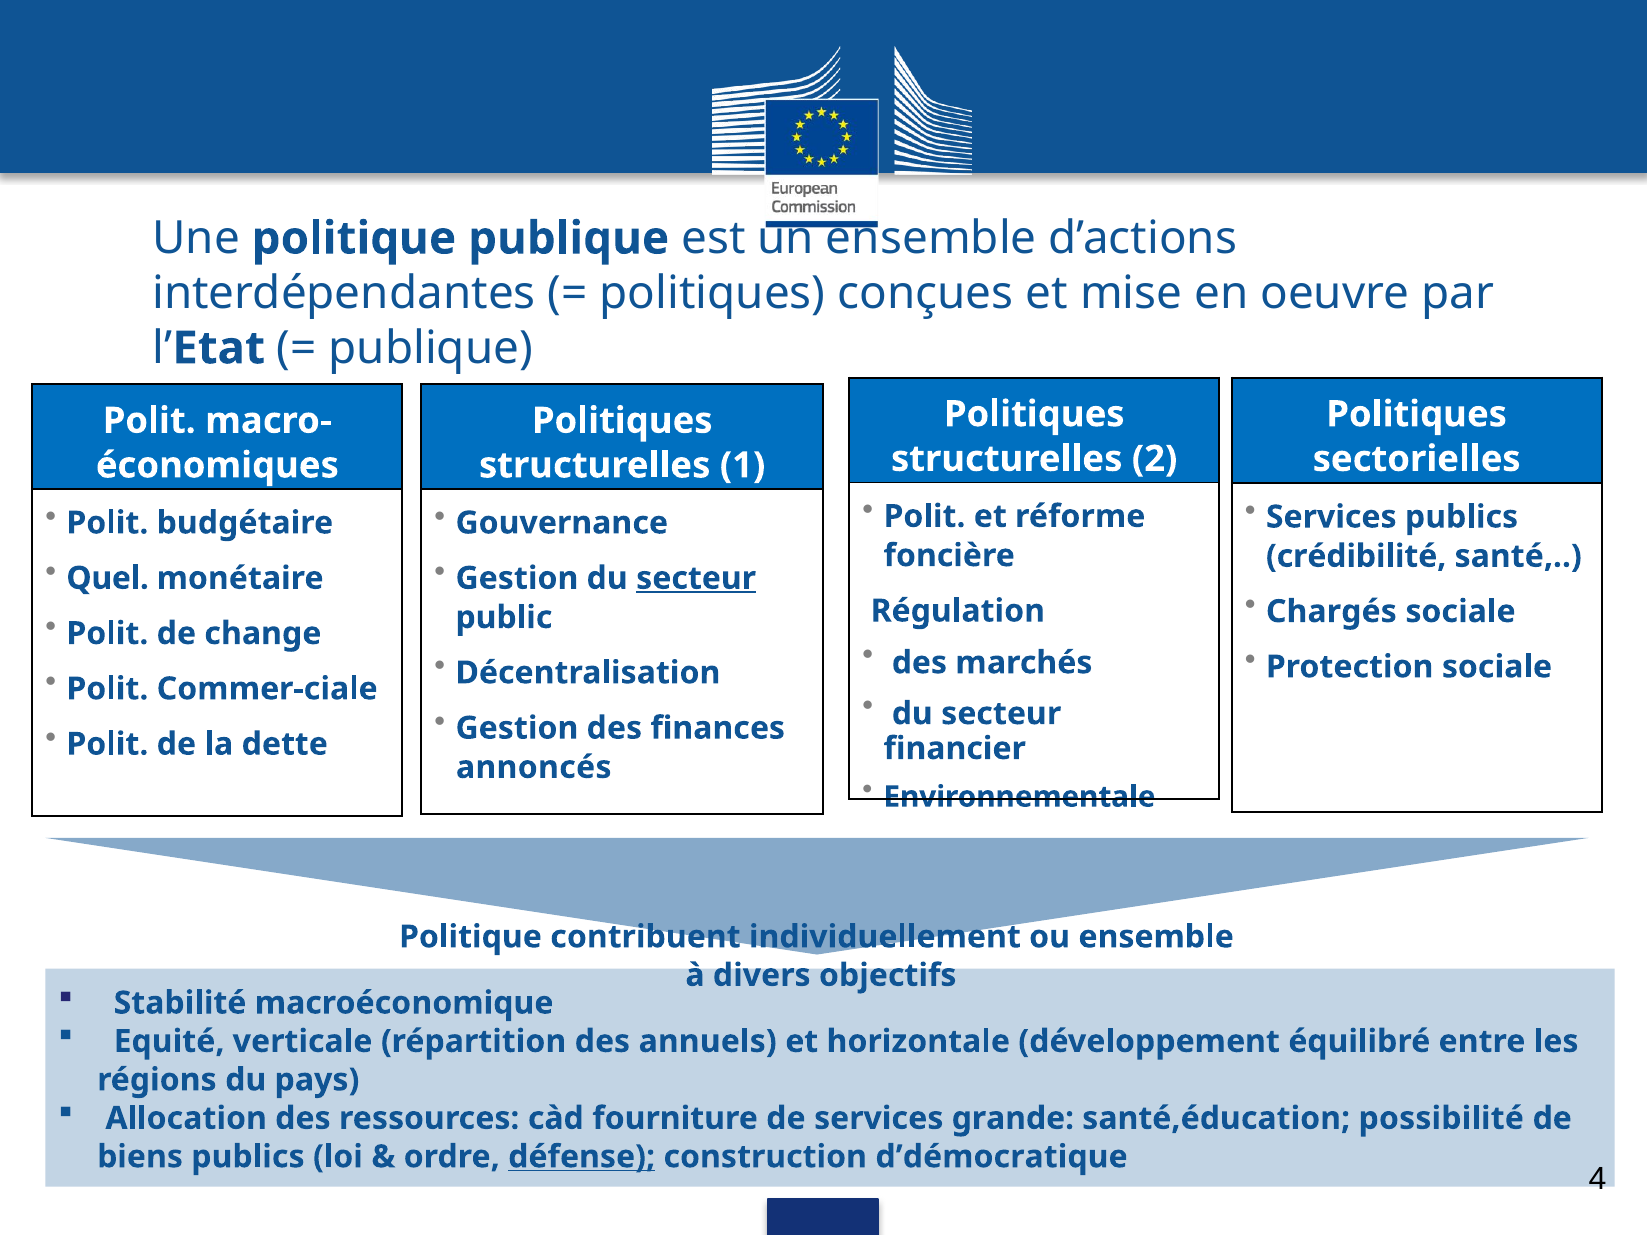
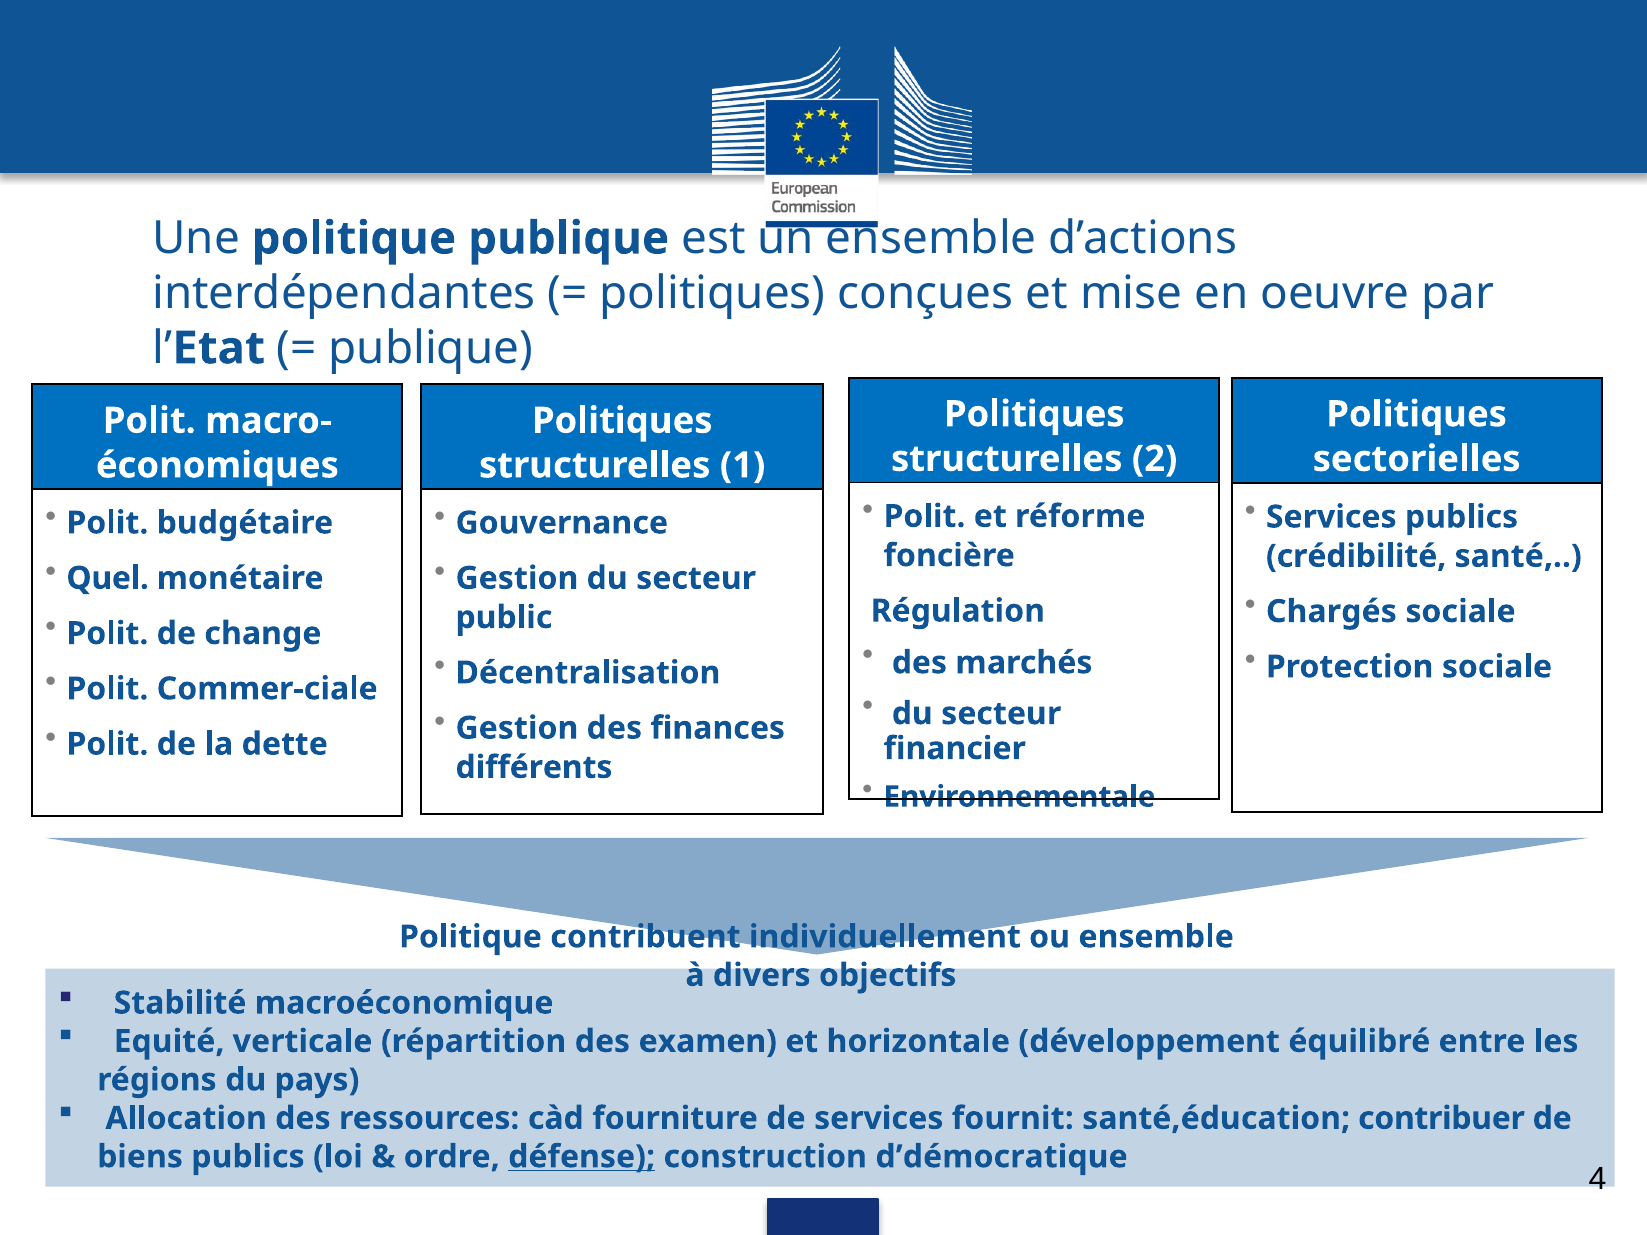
secteur at (696, 578) underline: present -> none
annoncés: annoncés -> différents
annuels: annuels -> examen
grande: grande -> fournit
possibilité: possibilité -> contribuer
